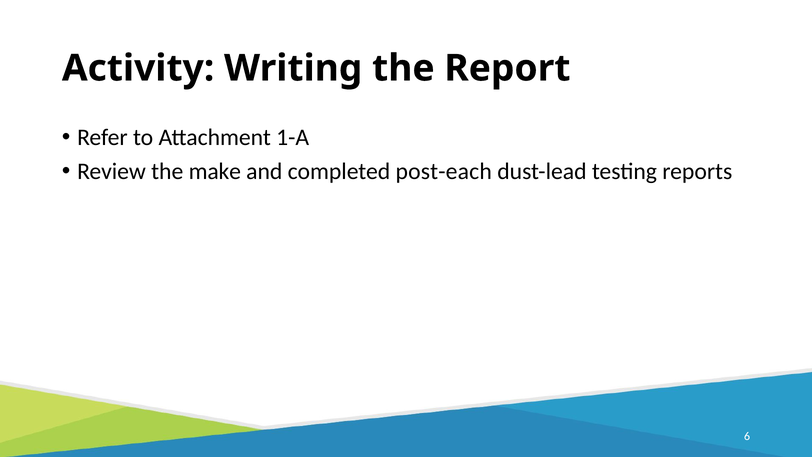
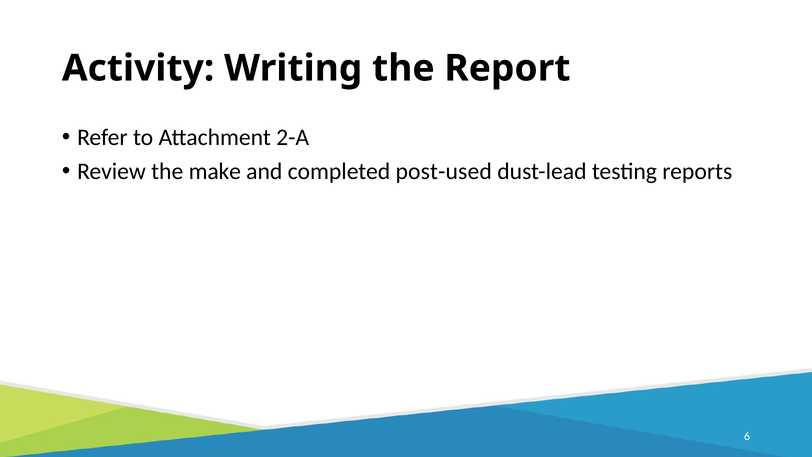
1-A: 1-A -> 2-A
post-each: post-each -> post-used
